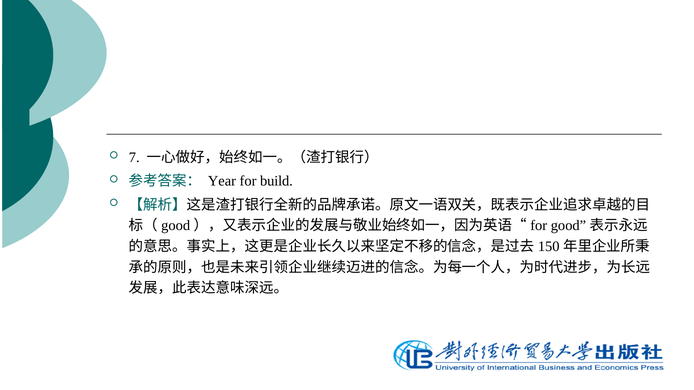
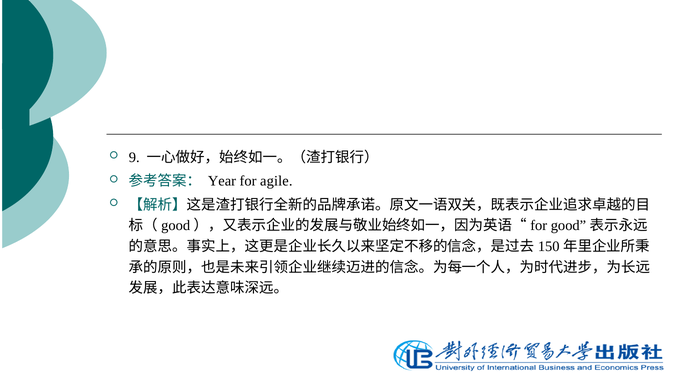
7: 7 -> 9
build: build -> agile
